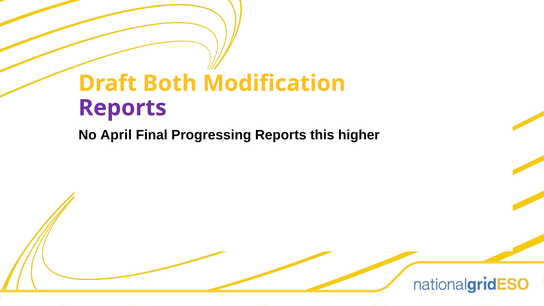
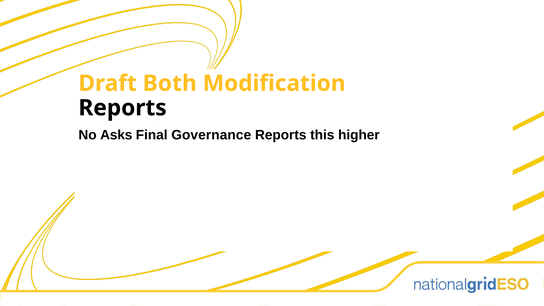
Reports at (123, 108) colour: purple -> black
April: April -> Asks
Progressing: Progressing -> Governance
